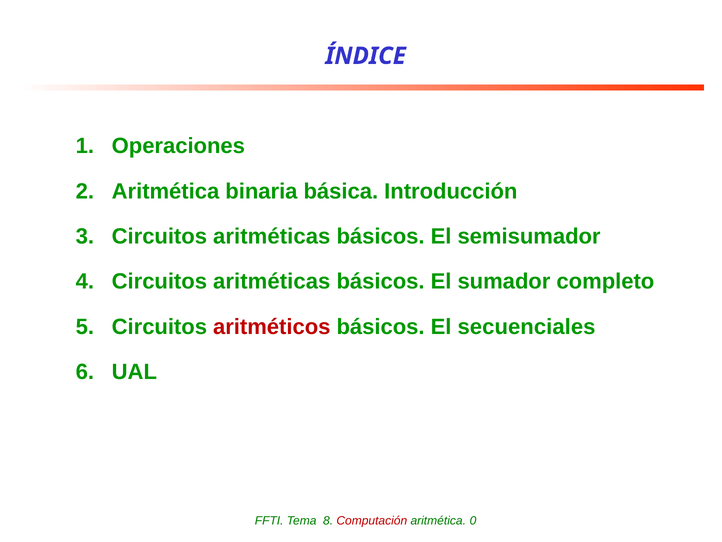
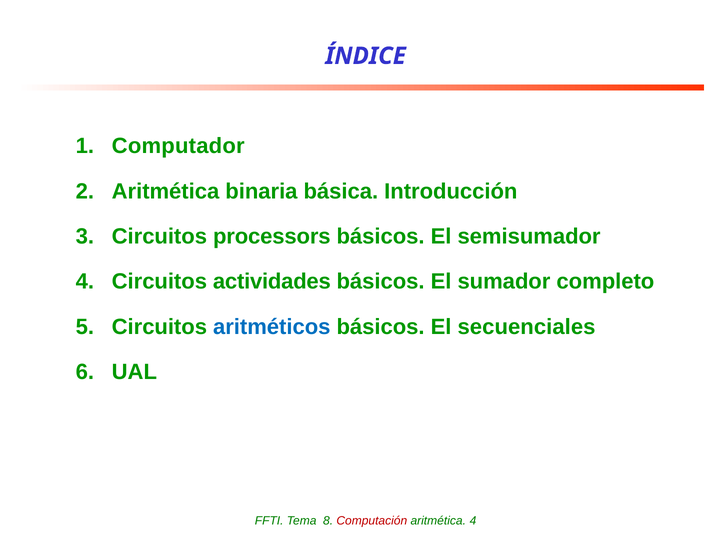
Operaciones: Operaciones -> Computador
aritméticas at (272, 236): aritméticas -> processors
aritméticas at (272, 281): aritméticas -> actividades
aritméticos colour: red -> blue
aritmética 0: 0 -> 4
